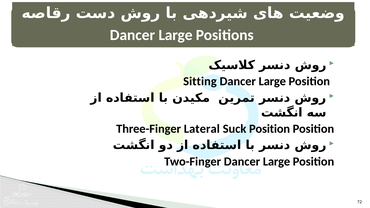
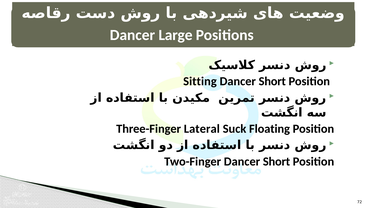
Large at (272, 81): Large -> Short
Suck Position: Position -> Floating
Two-Finger Dancer Large: Large -> Short
